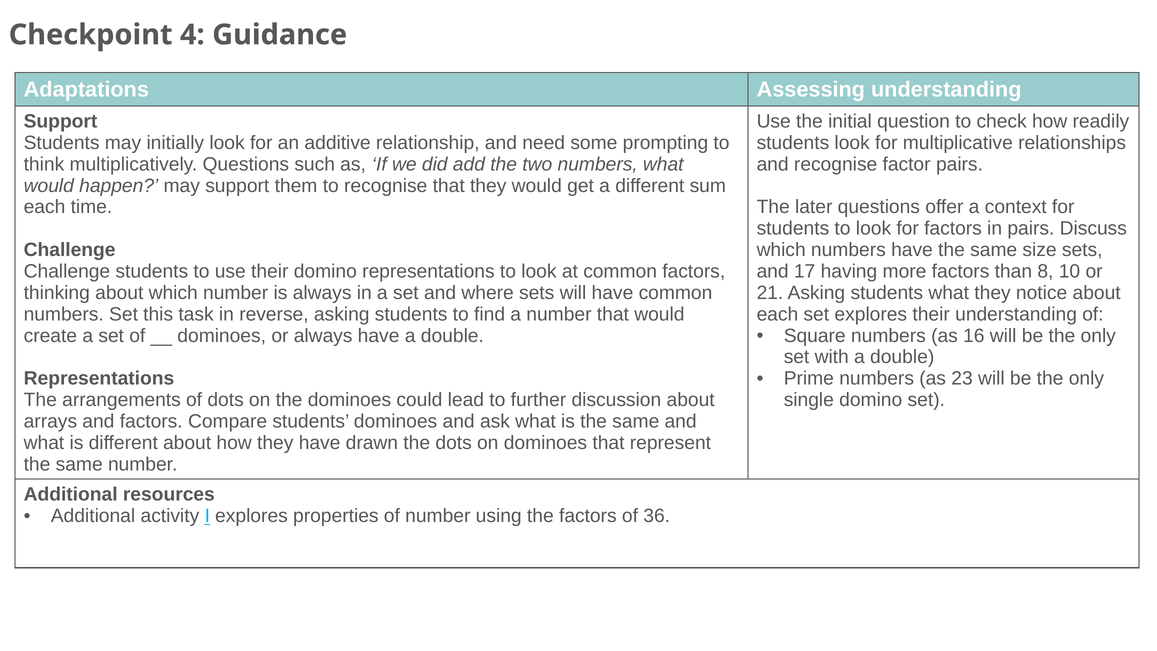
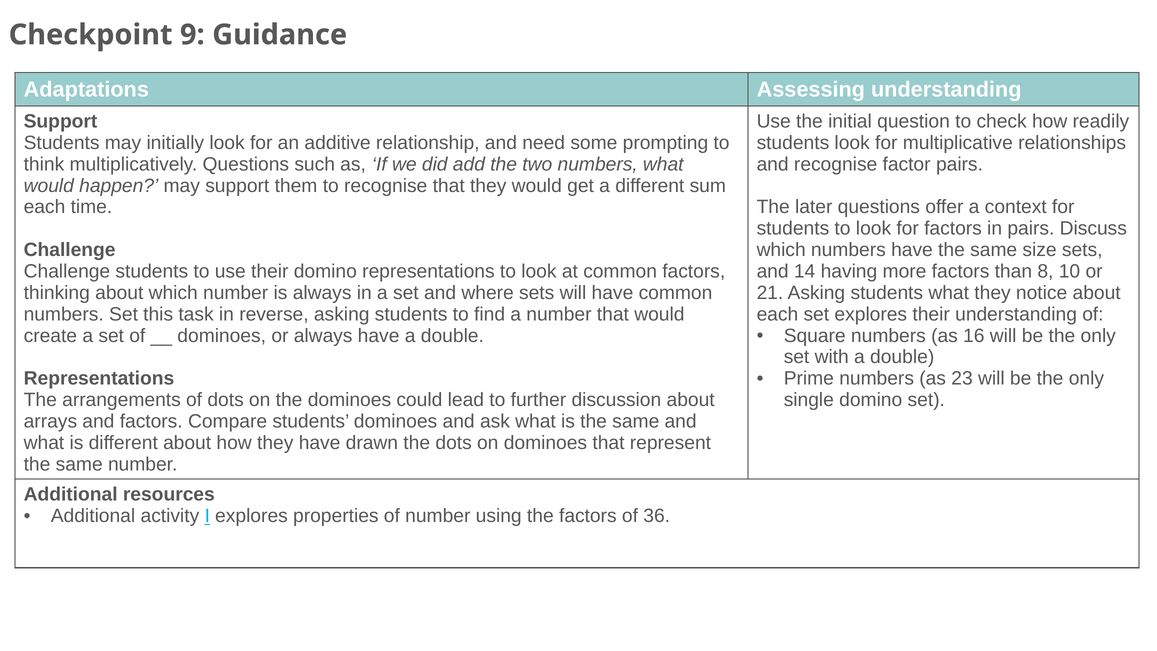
4: 4 -> 9
17: 17 -> 14
